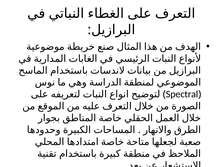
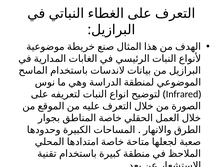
Spectral: Spectral -> Infrared
